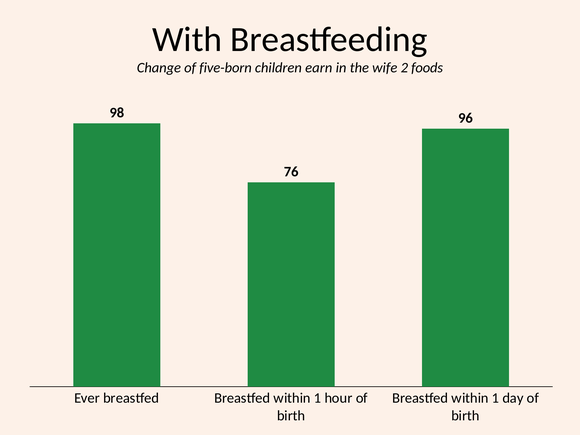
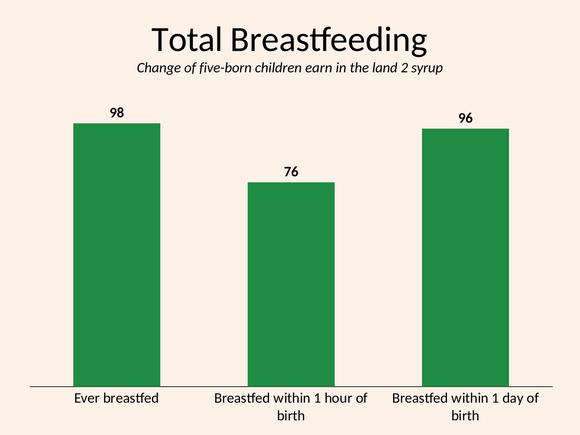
With: With -> Total
wife: wife -> land
foods: foods -> syrup
